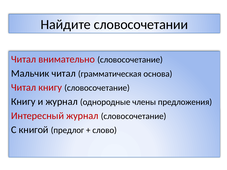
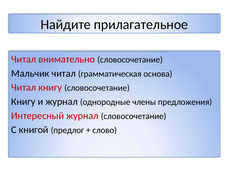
словосочетании: словосочетании -> прилагательное
